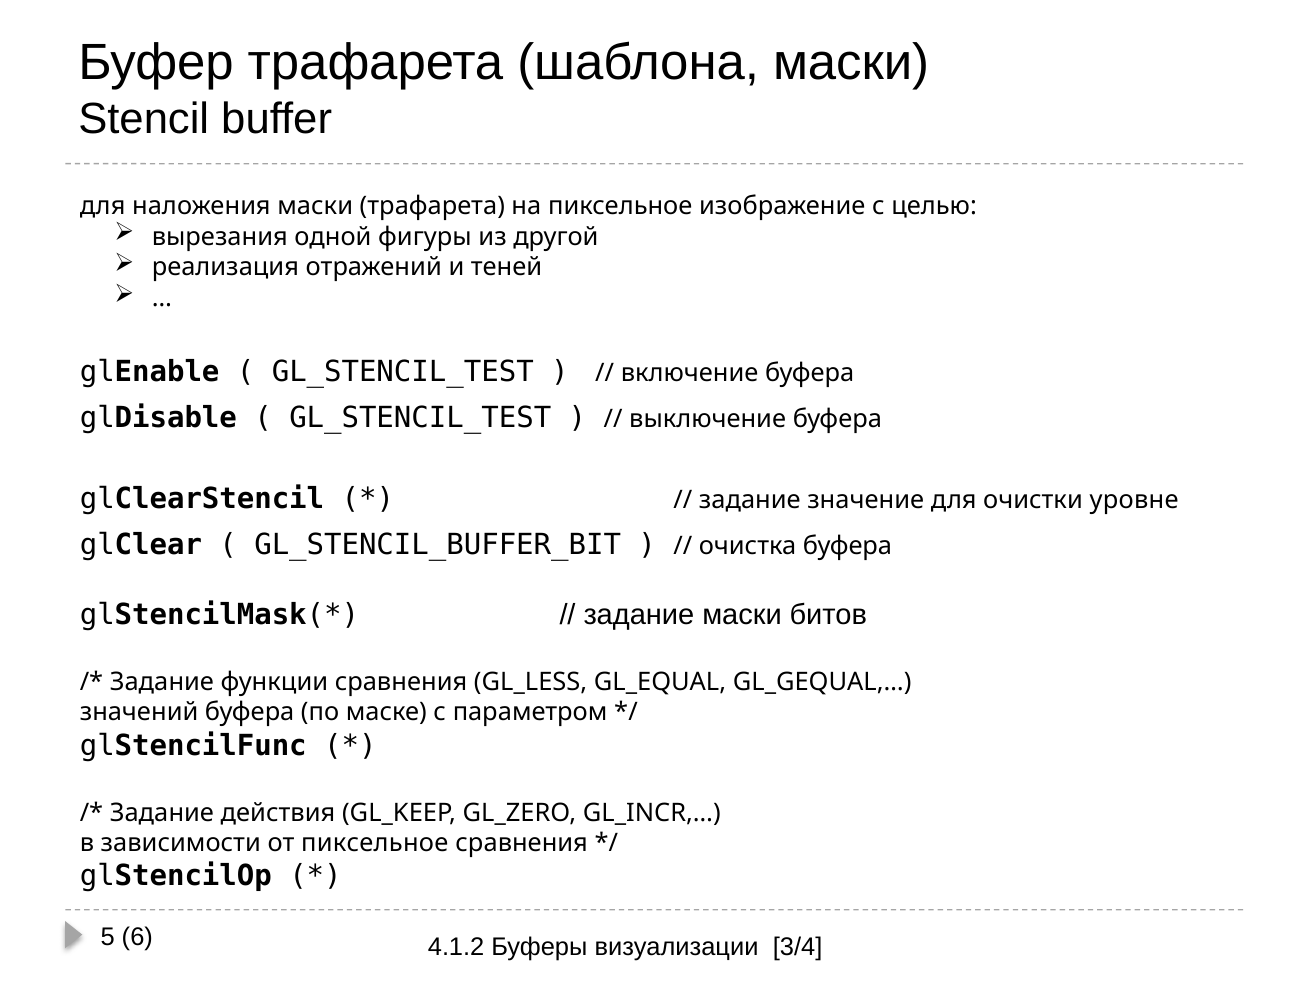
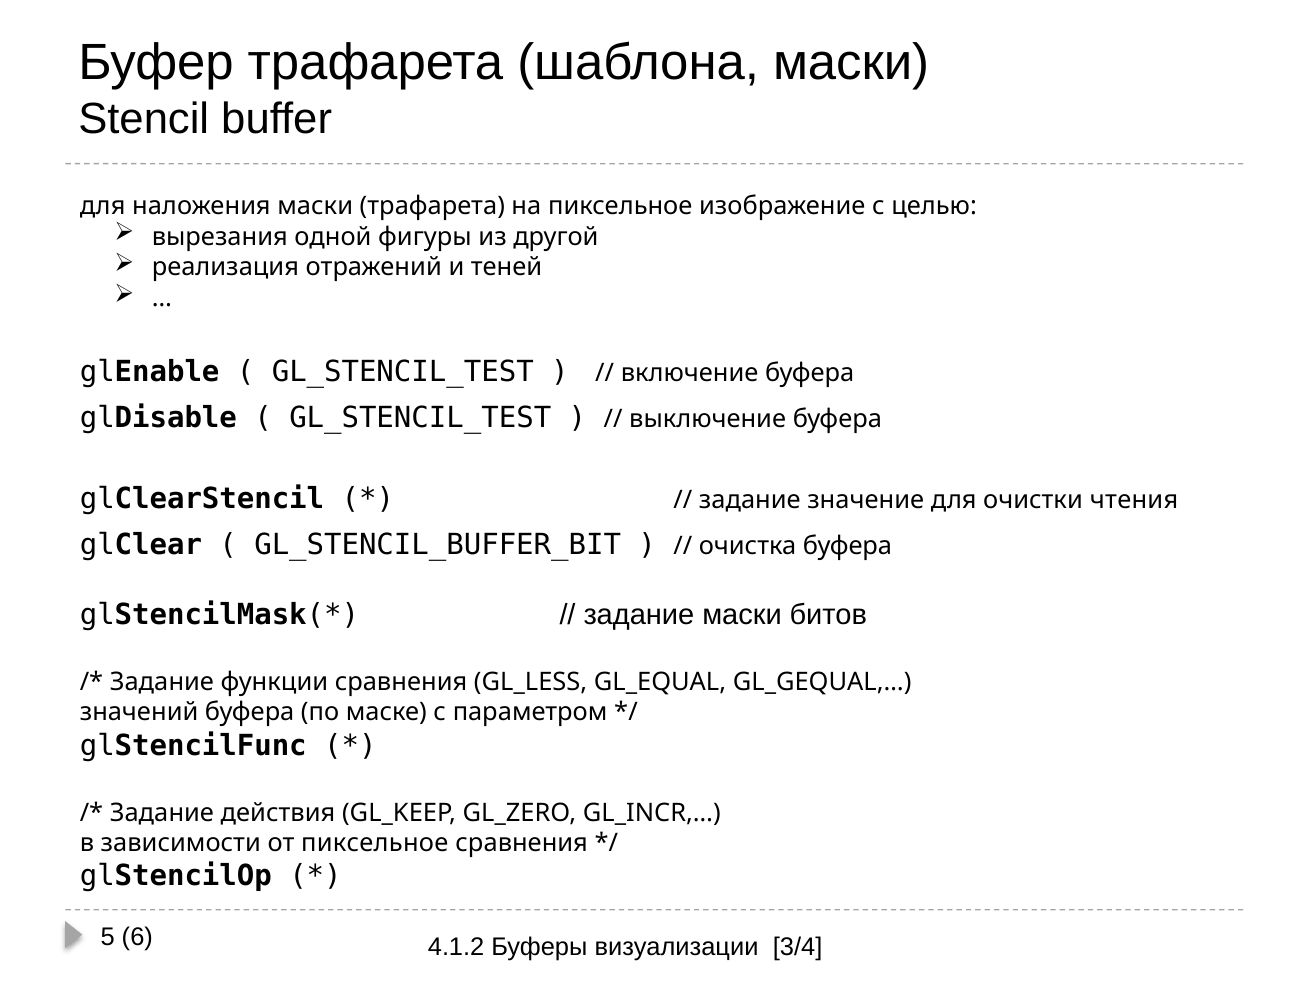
уровне: уровне -> чтения
